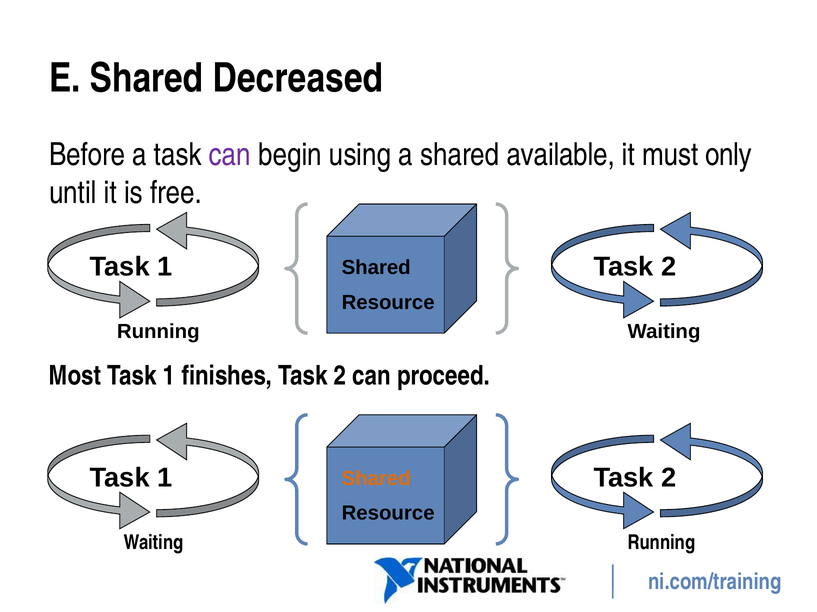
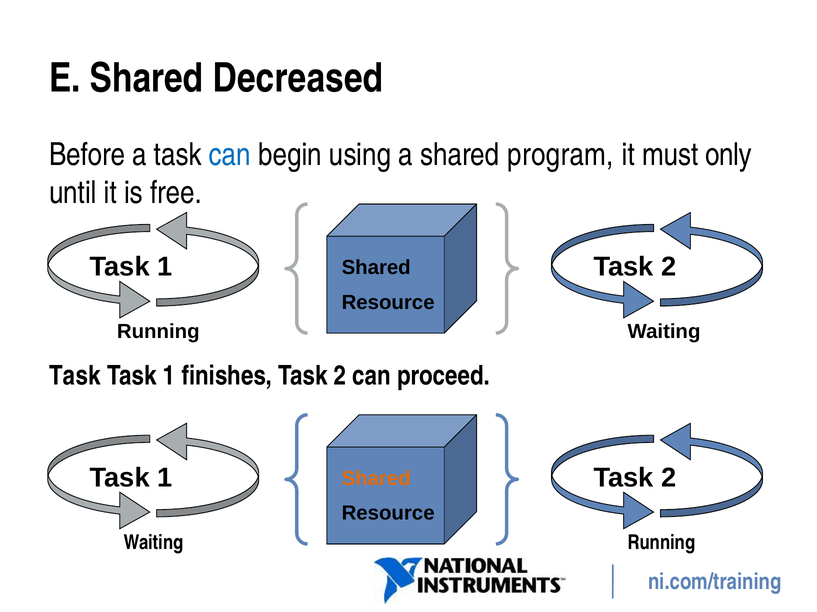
can at (230, 155) colour: purple -> blue
available: available -> program
Most at (75, 376): Most -> Task
